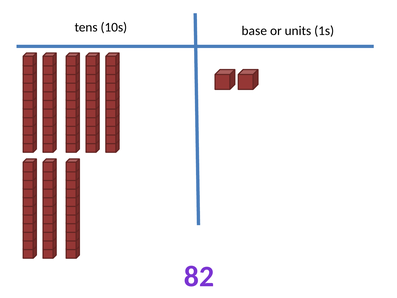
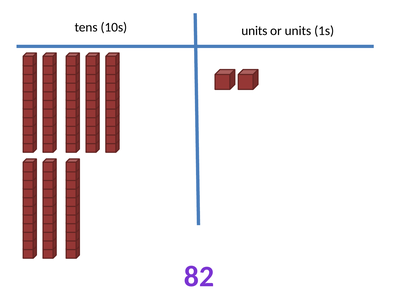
10s base: base -> units
